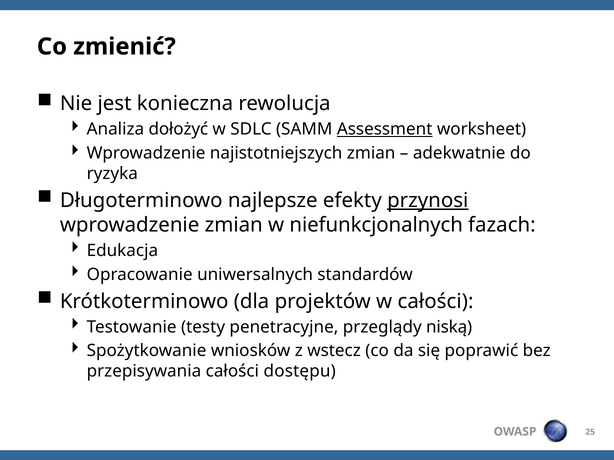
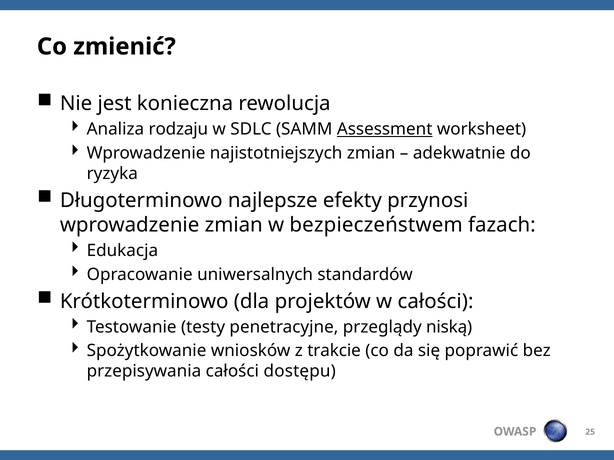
dołożyć: dołożyć -> rodzaju
przynosi underline: present -> none
niefunkcjonalnych: niefunkcjonalnych -> bezpieczeństwem
wstecz: wstecz -> trakcie
